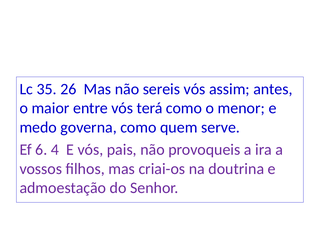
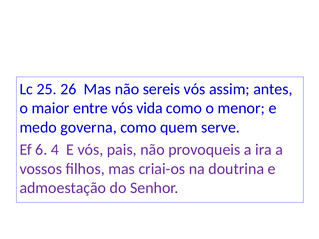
35: 35 -> 25
terá: terá -> vida
